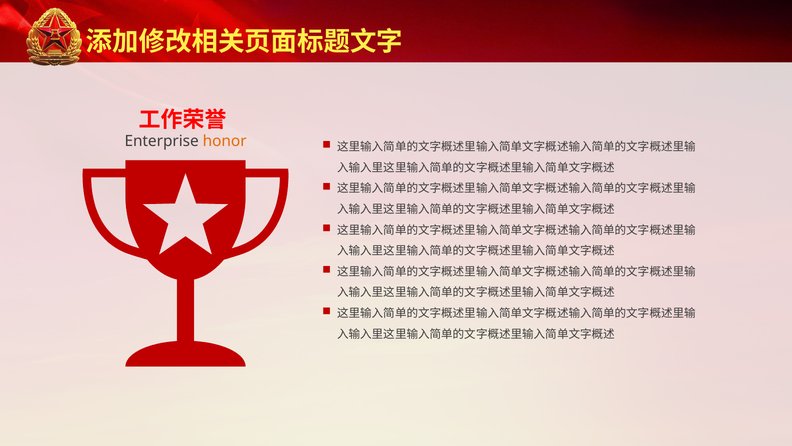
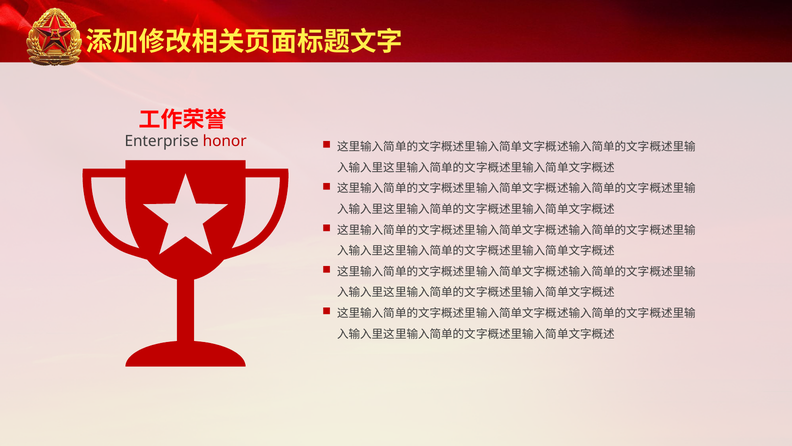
honor colour: orange -> red
